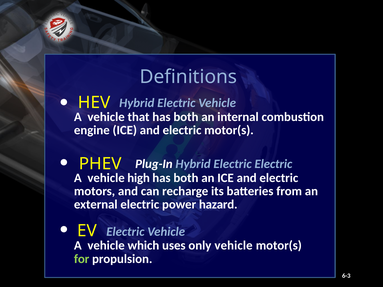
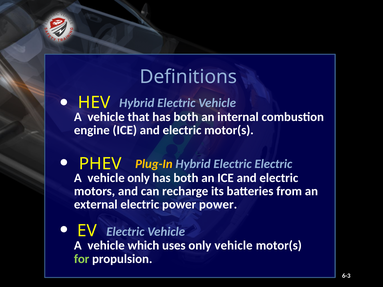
Plug-In colour: white -> yellow
vehicle high: high -> only
power hazard: hazard -> power
